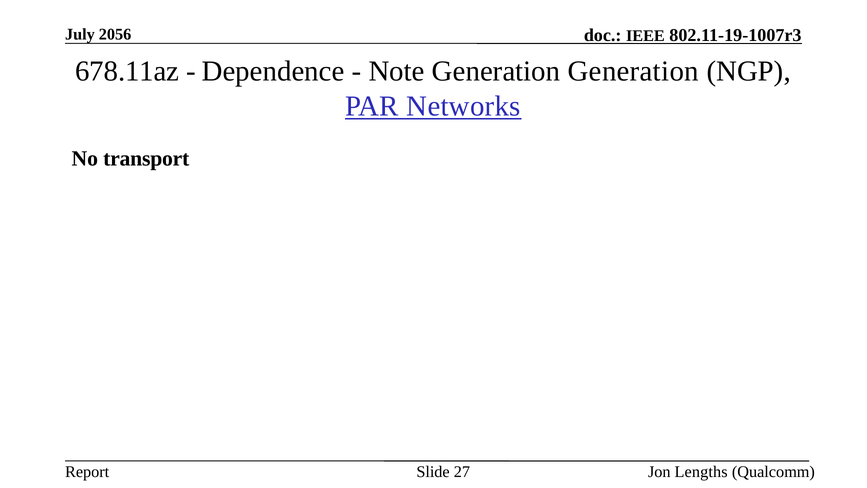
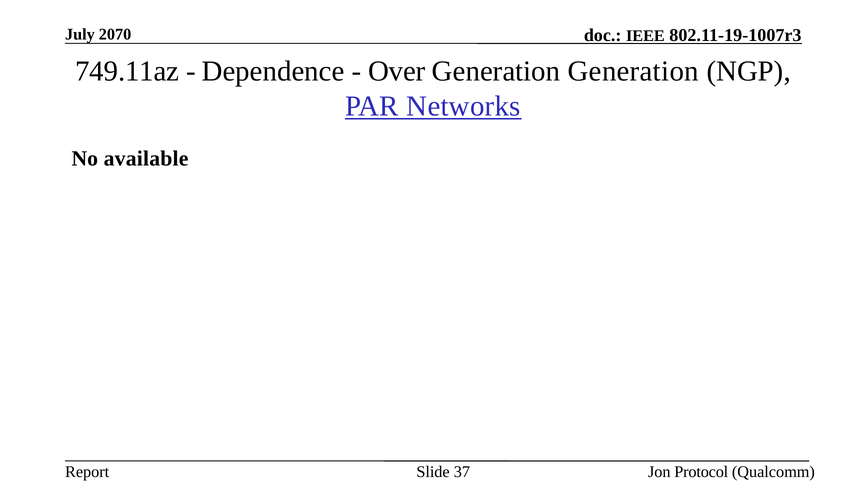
2056: 2056 -> 2070
678.11az: 678.11az -> 749.11az
Note: Note -> Over
transport: transport -> available
27: 27 -> 37
Lengths: Lengths -> Protocol
